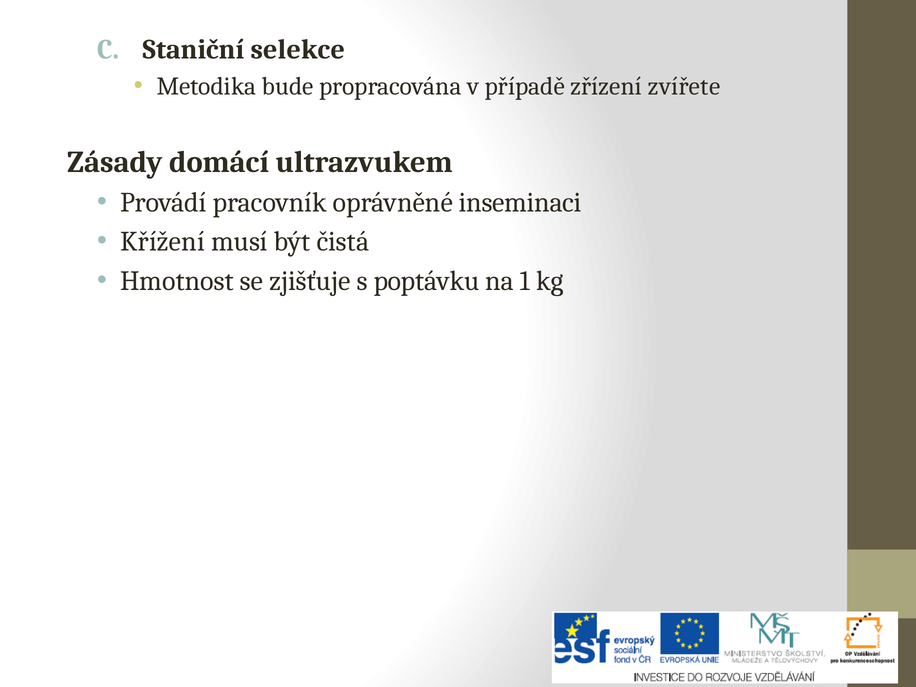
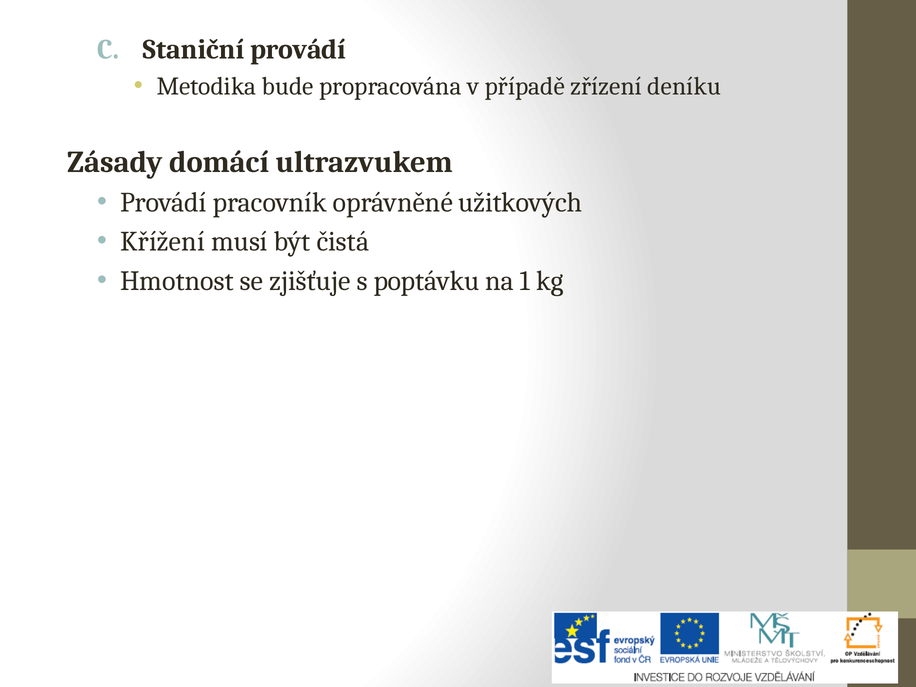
Staniční selekce: selekce -> provádí
zvířete: zvířete -> deníku
inseminaci: inseminaci -> užitkových
